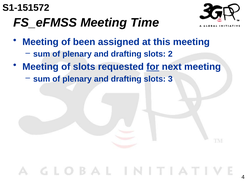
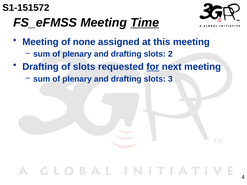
Time underline: none -> present
been: been -> none
Meeting at (40, 67): Meeting -> Drafting
